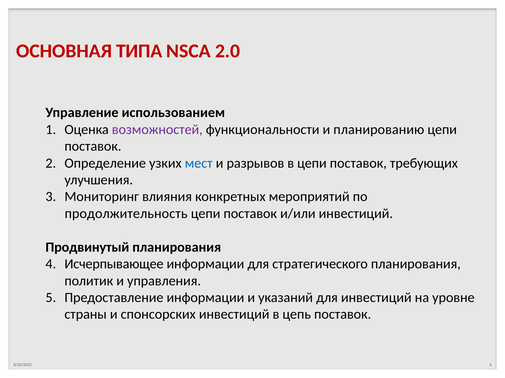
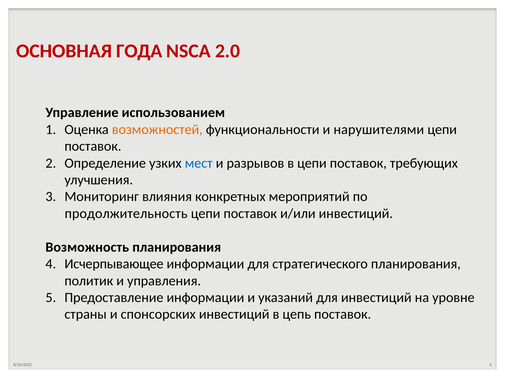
ТИПА: ТИПА -> ГОДА
возможностей colour: purple -> orange
планированию: планированию -> нарушителями
Продвинутый: Продвинутый -> Возможность
